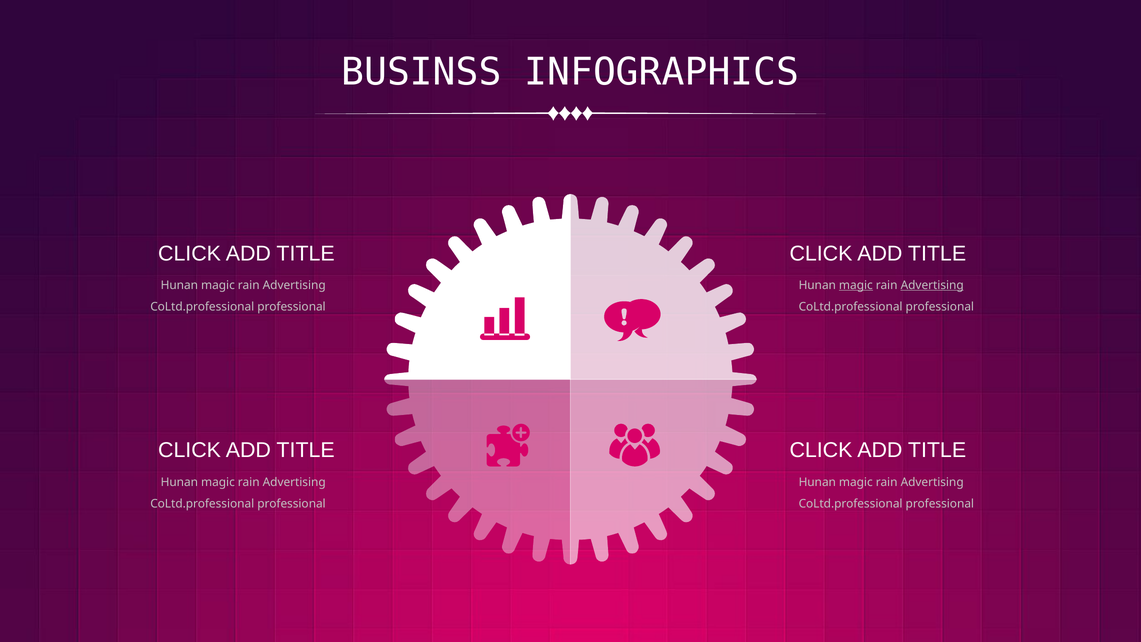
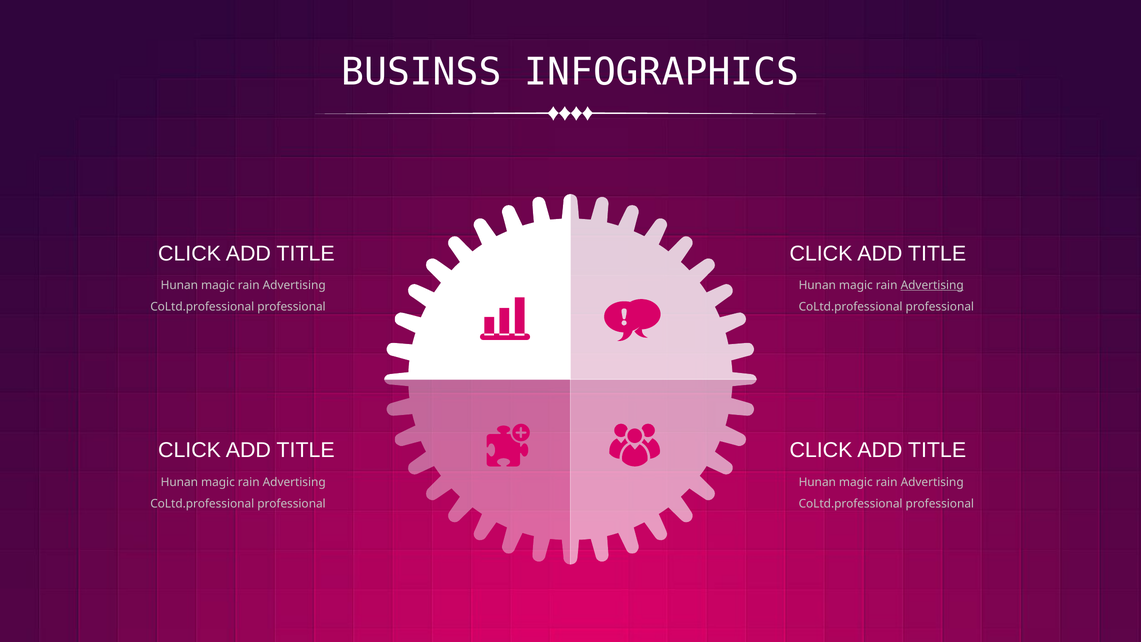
magic at (856, 285) underline: present -> none
